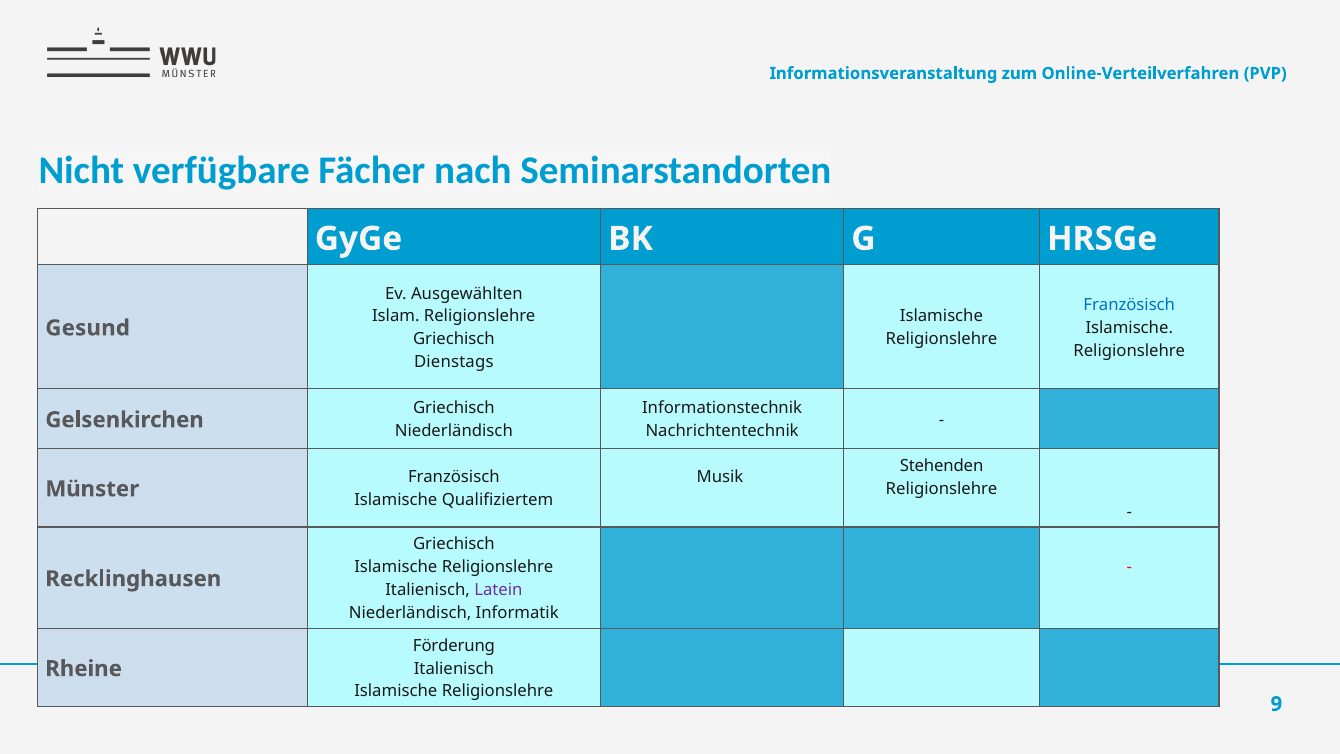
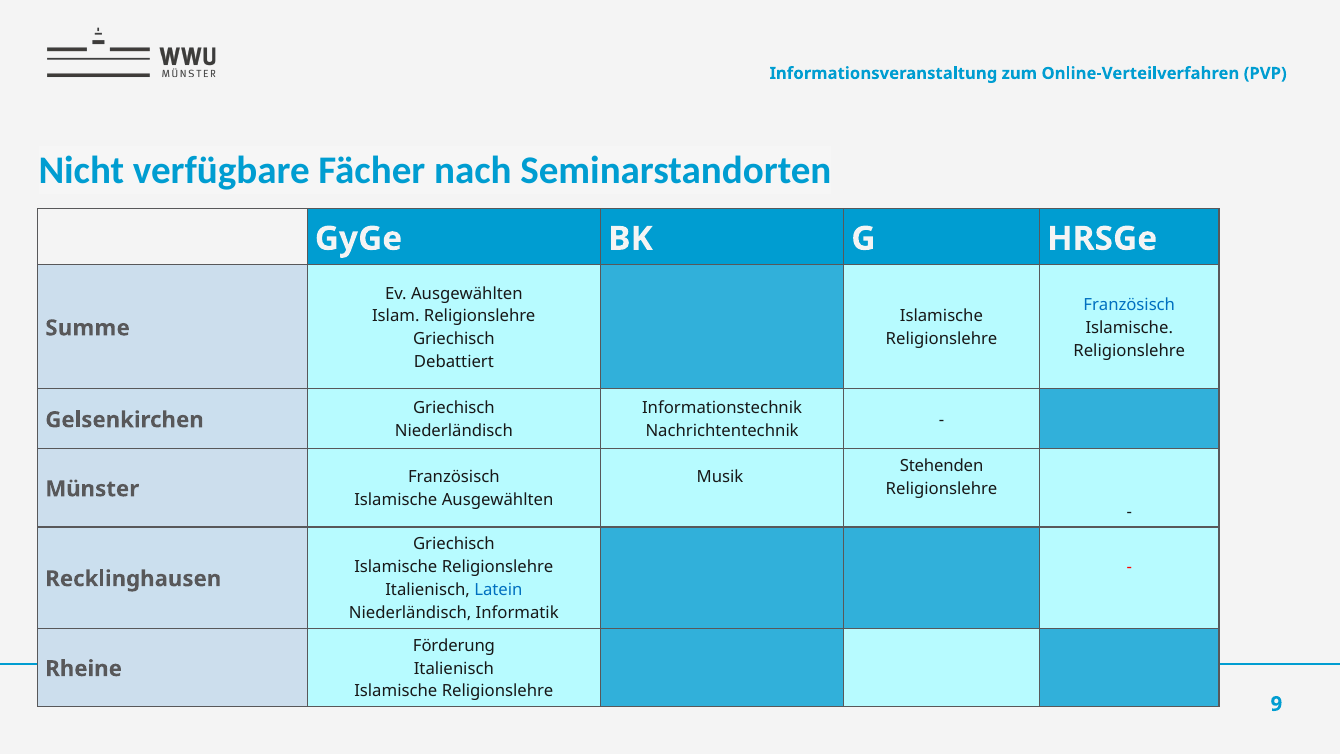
Gesund: Gesund -> Summe
Dienstags: Dienstags -> Debattiert
Islamische Qualifiziertem: Qualifiziertem -> Ausgewählten
Latein colour: purple -> blue
